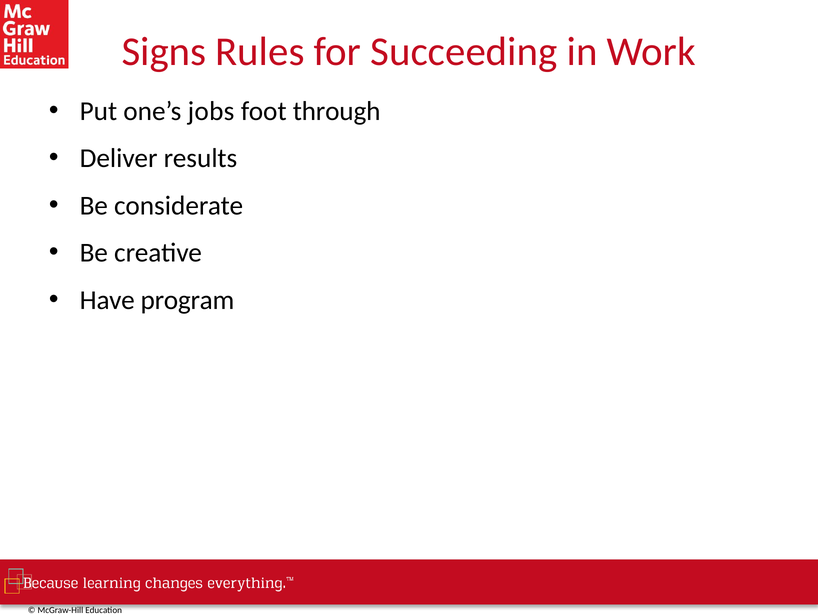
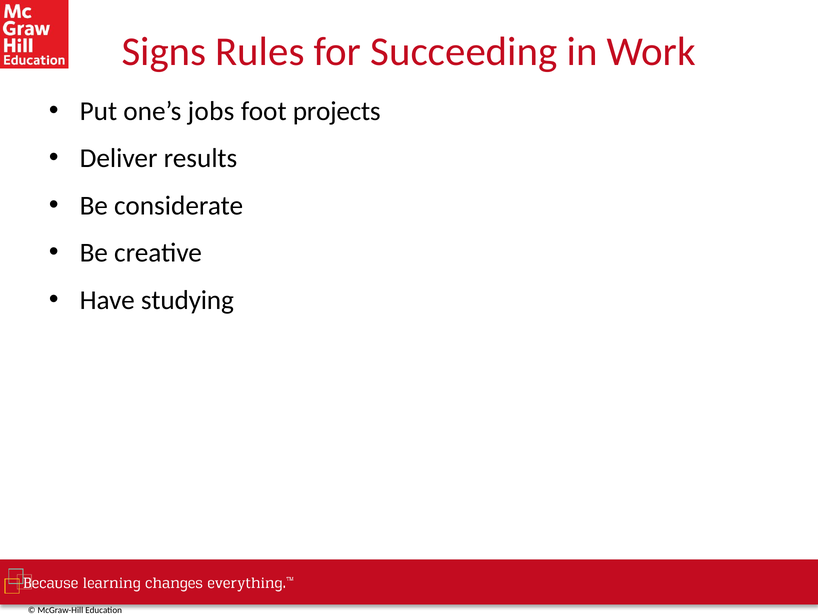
through: through -> projects
program: program -> studying
